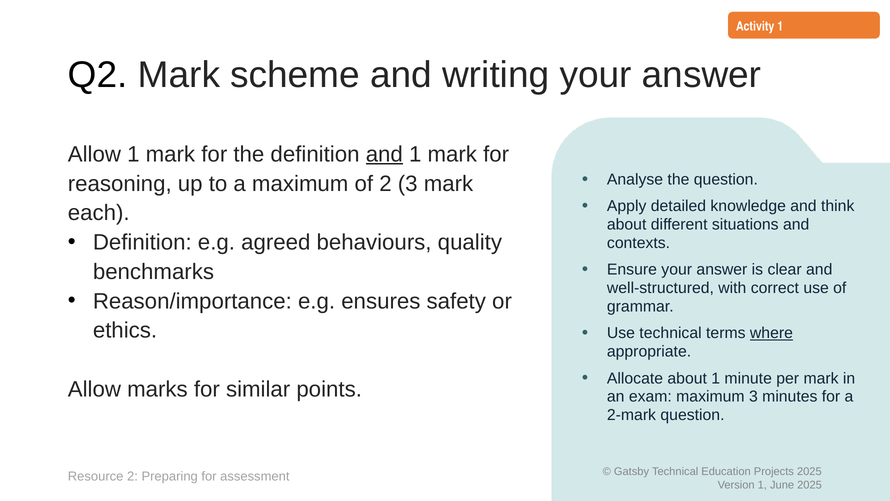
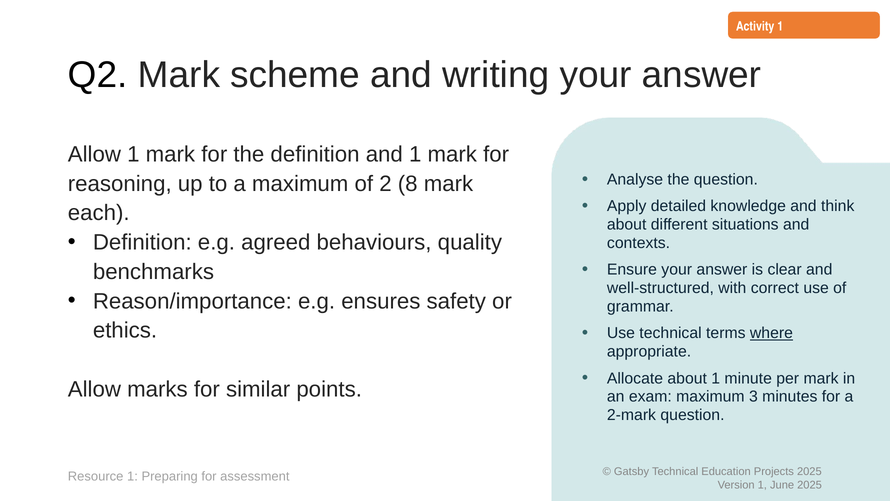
and at (384, 154) underline: present -> none
2 3: 3 -> 8
Resource 2: 2 -> 1
